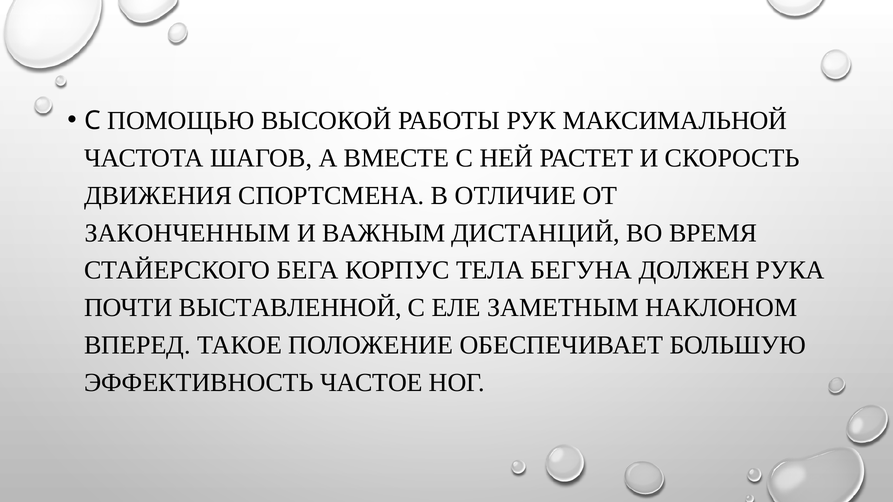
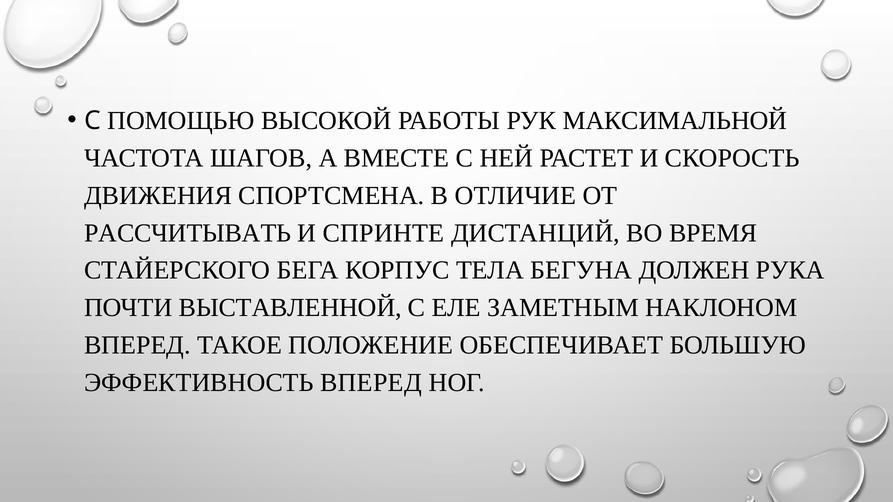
ЗАКОНЧЕННЫМ: ЗАКОНЧЕННЫМ -> РАССЧИТЫВАТЬ
ВАЖНЫМ: ВАЖНЫМ -> СПРИНТЕ
ЭФФЕКТИВНОСТЬ ЧАСТОЕ: ЧАСТОЕ -> ВПЕРЕД
